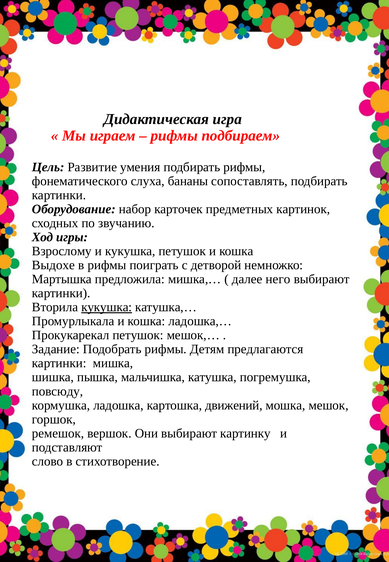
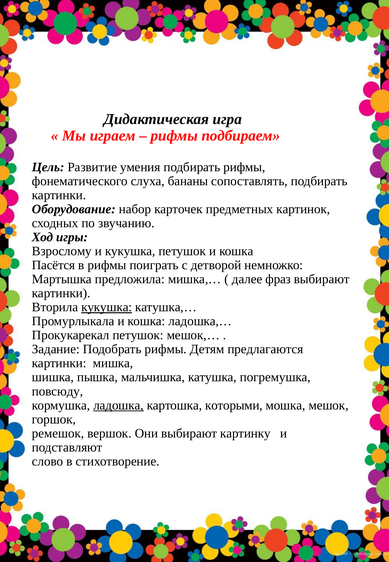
Выдохе: Выдохе -> Пасётся
него: него -> фраз
ладошка underline: none -> present
движений: движений -> которыми
